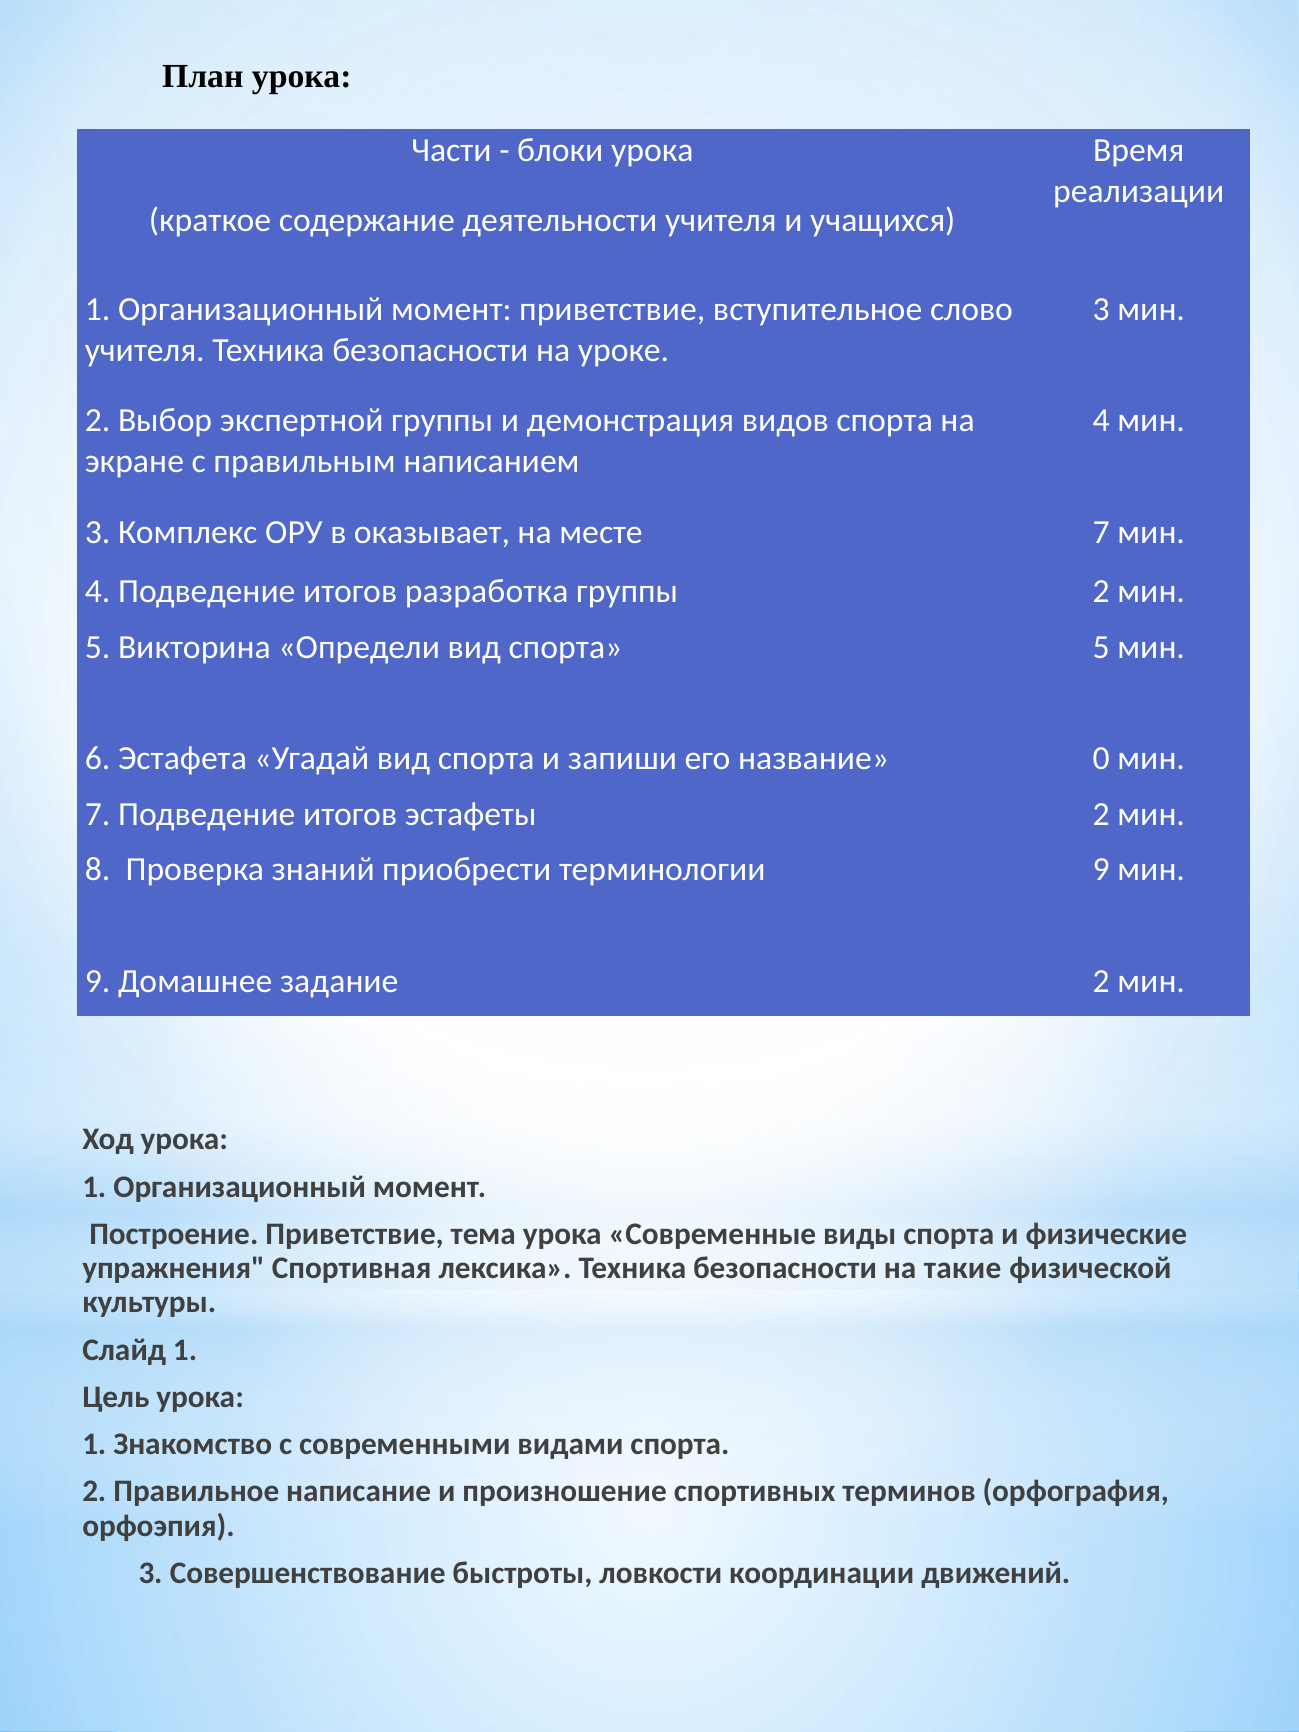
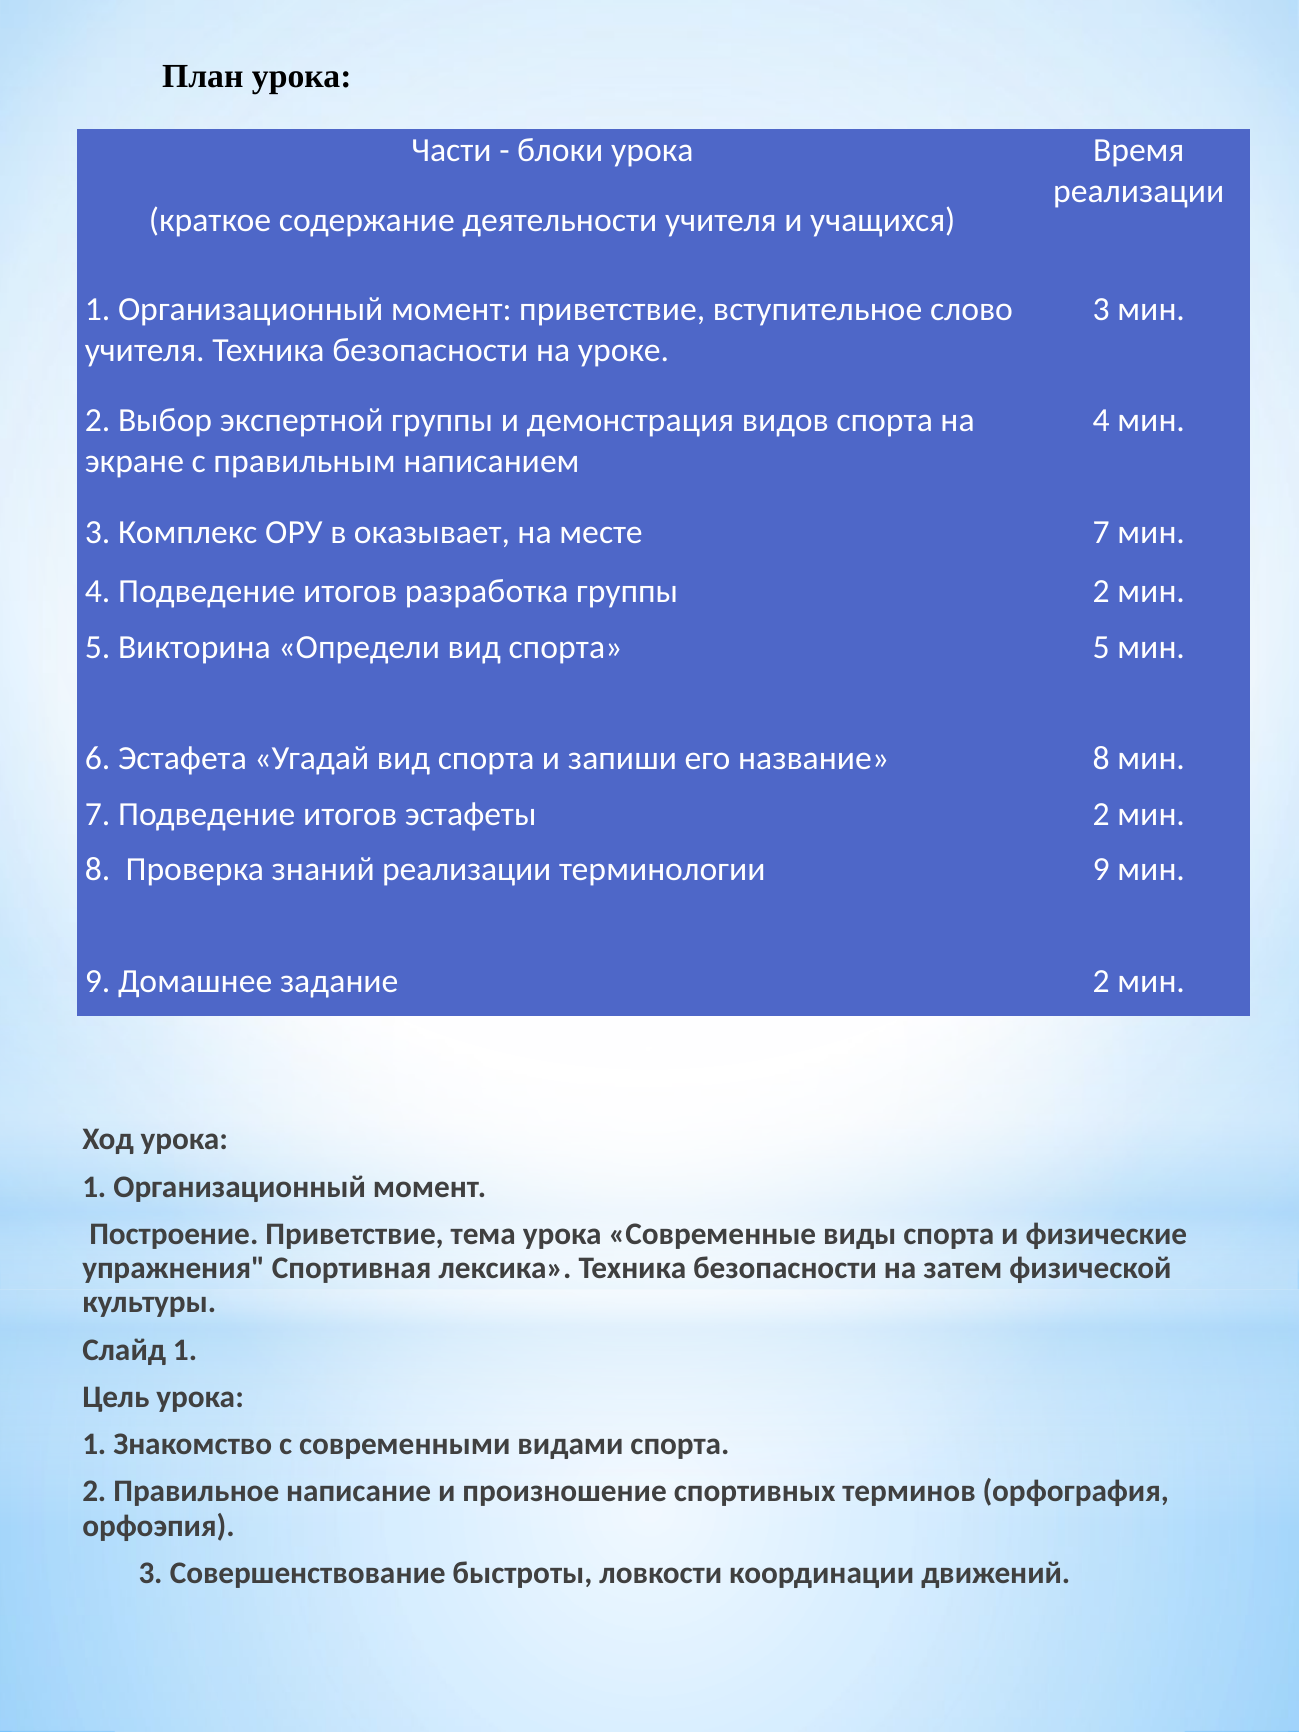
название 0: 0 -> 8
знаний приобрести: приобрести -> реализации
такие: такие -> затем
